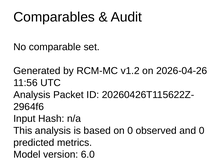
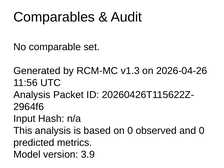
v1.2: v1.2 -> v1.3
6.0: 6.0 -> 3.9
